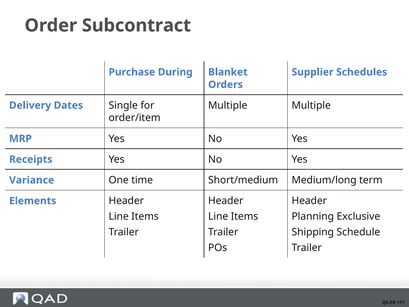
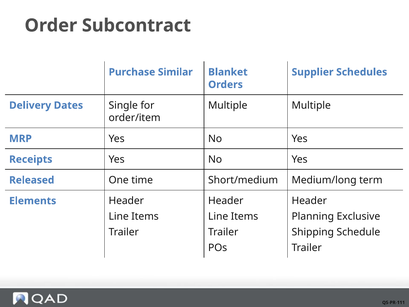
During: During -> Similar
Variance: Variance -> Released
